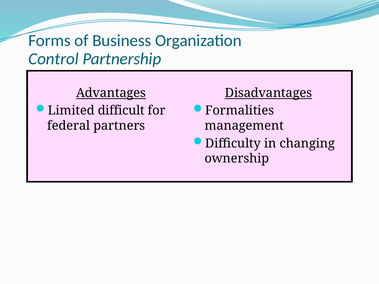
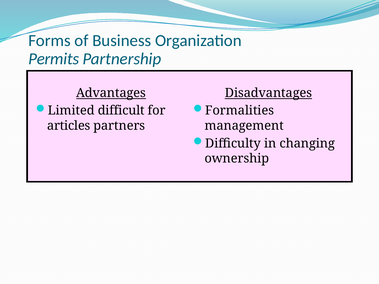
Control: Control -> Permits
federal: federal -> articles
